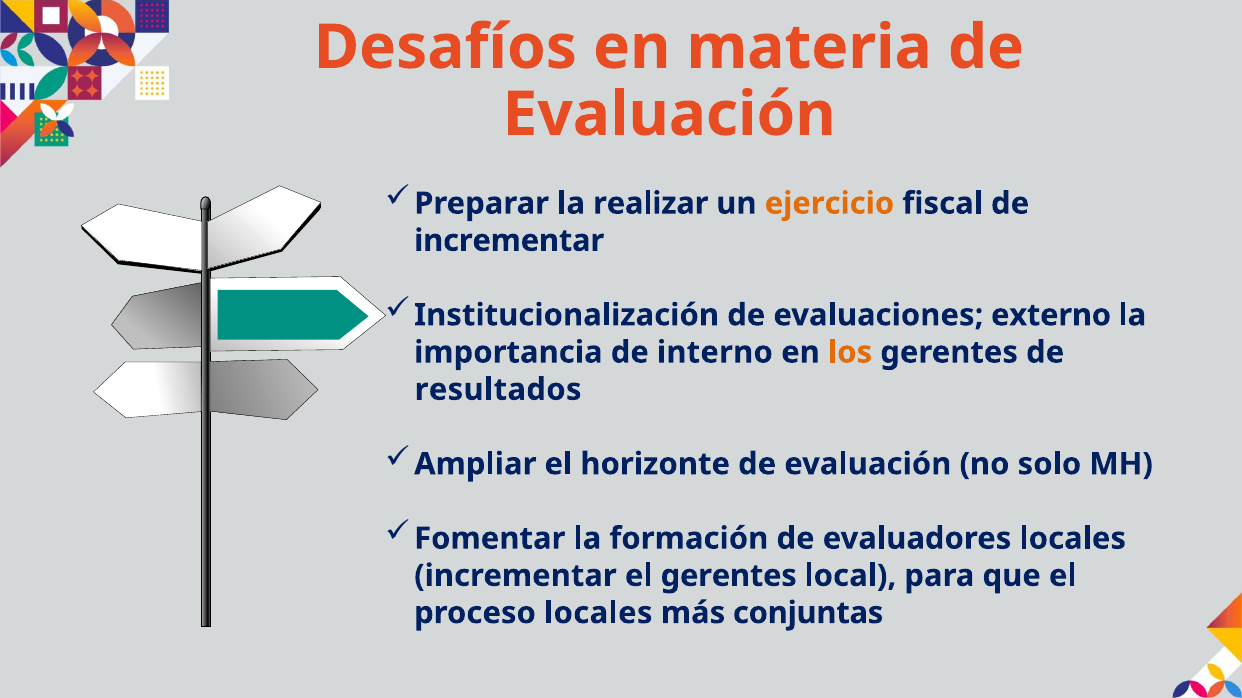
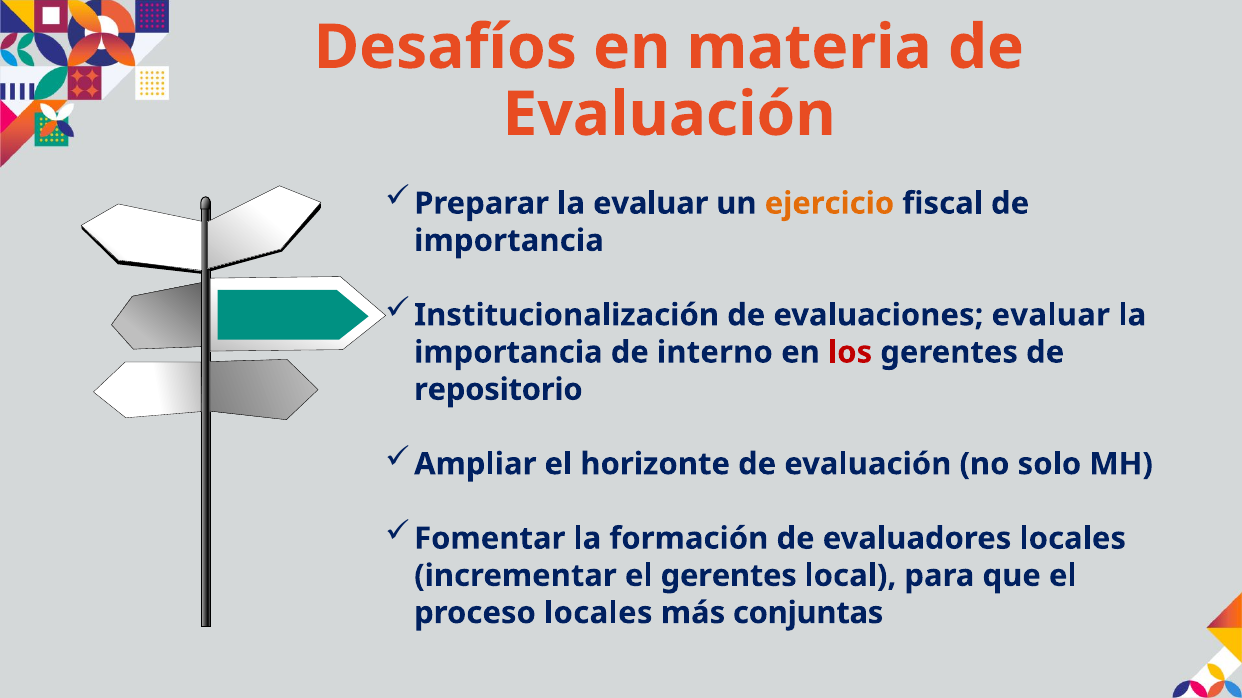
la realizar: realizar -> evaluar
incrementar at (509, 241): incrementar -> importancia
evaluaciones externo: externo -> evaluar
los colour: orange -> red
resultados: resultados -> repositorio
